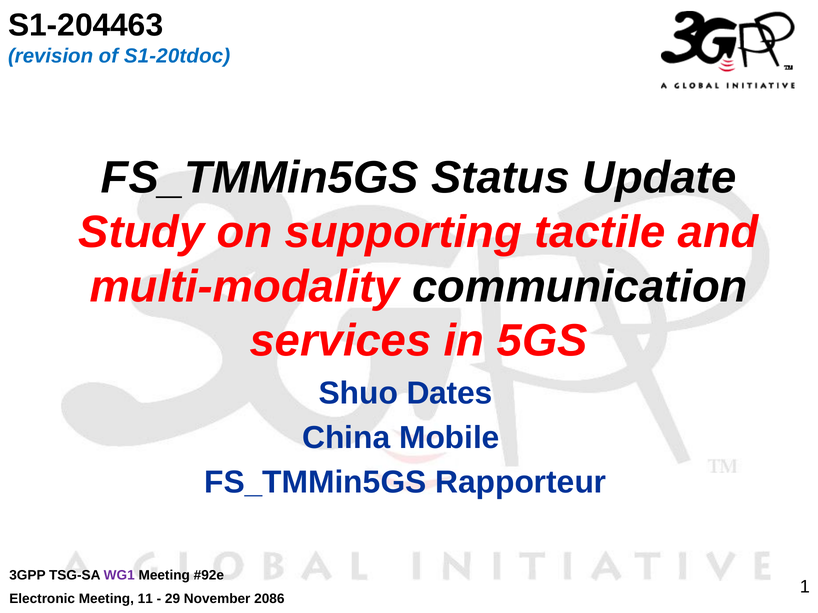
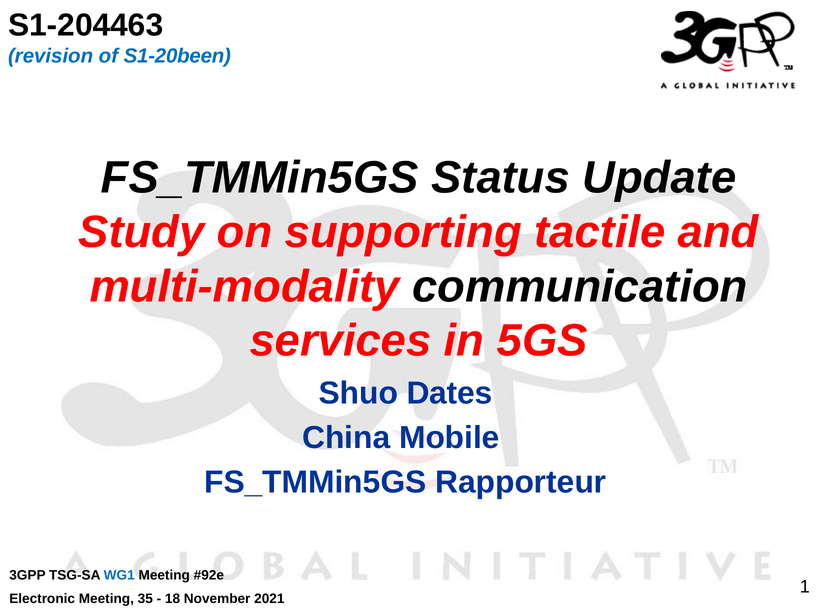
S1-20tdoc: S1-20tdoc -> S1-20been
WG1 colour: purple -> blue
11: 11 -> 35
29: 29 -> 18
2086: 2086 -> 2021
